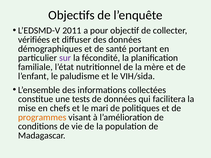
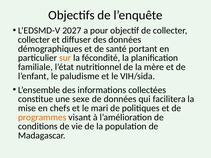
2011: 2011 -> 2027
vérifiées at (34, 40): vérifiées -> collecter
sur colour: purple -> orange
tests: tests -> sexe
